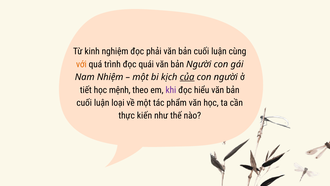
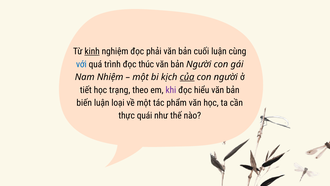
kinh underline: none -> present
với colour: orange -> blue
quái: quái -> thúc
mệnh: mệnh -> trạng
cuối at (84, 103): cuối -> biến
kiến: kiến -> quái
